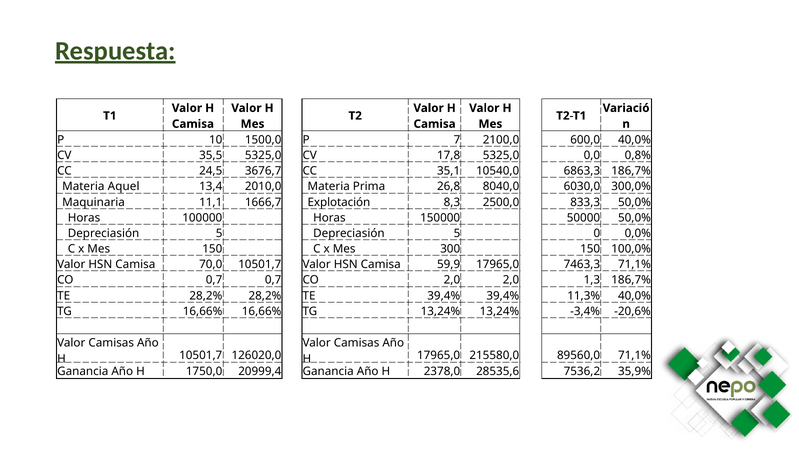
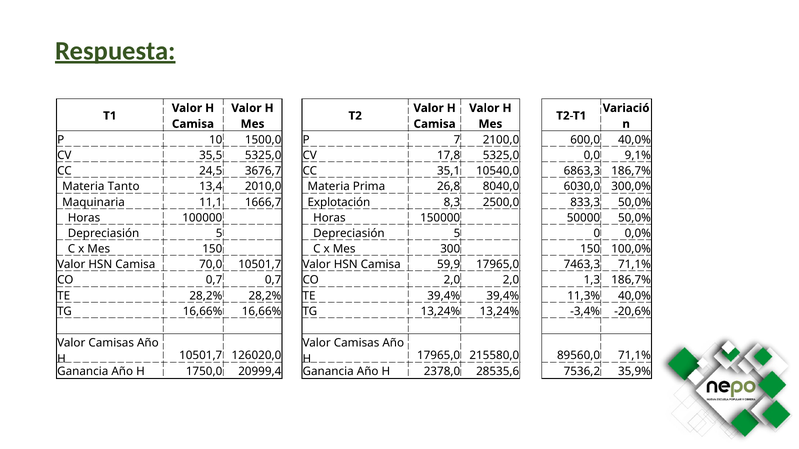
0,8%: 0,8% -> 9,1%
Aquel: Aquel -> Tanto
